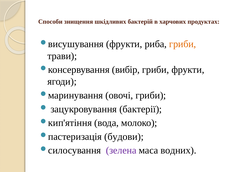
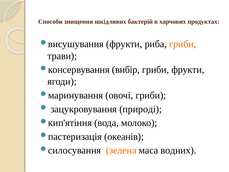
бактерії: бактерії -> природі
будови: будови -> океанів
зелена colour: purple -> orange
